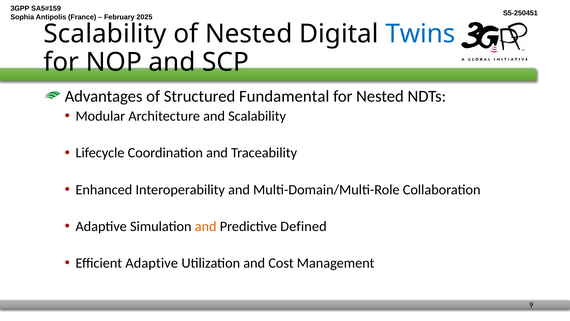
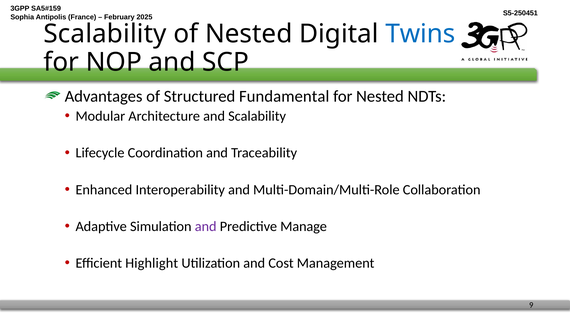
and at (206, 226) colour: orange -> purple
Defined: Defined -> Manage
Efficient Adaptive: Adaptive -> Highlight
